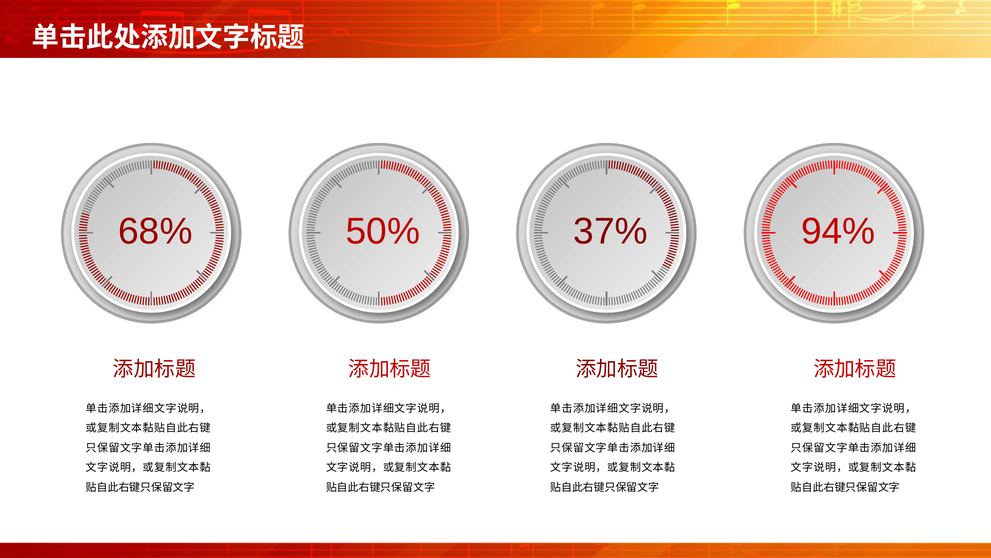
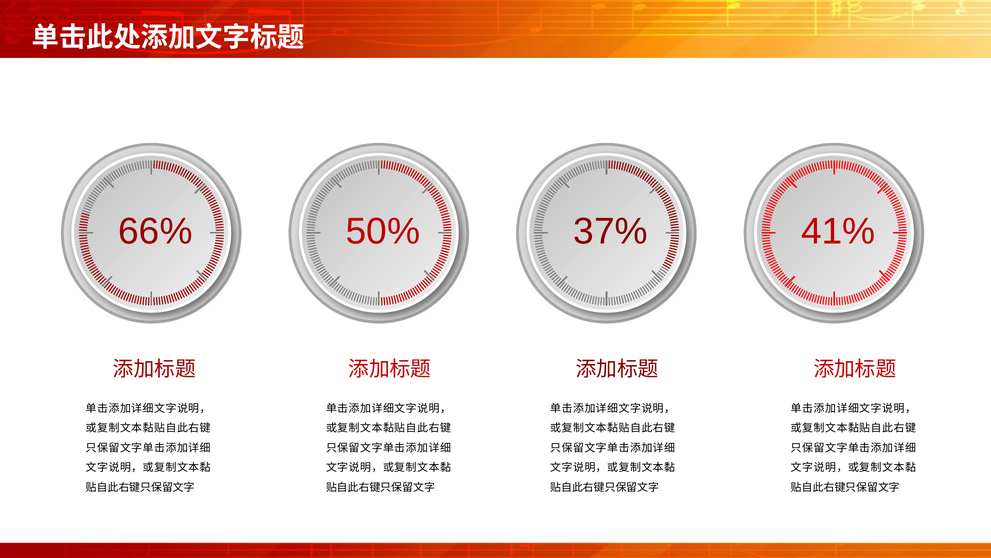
68%: 68% -> 66%
94%: 94% -> 41%
